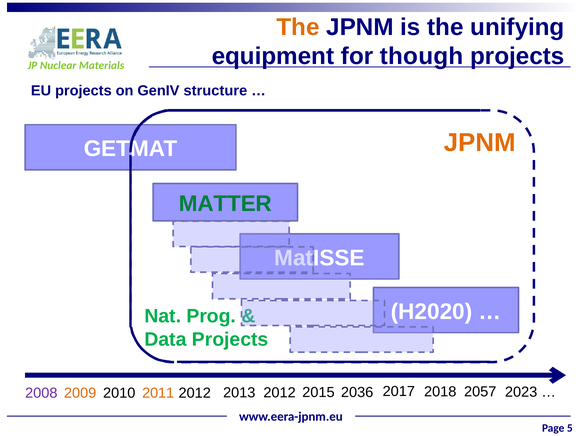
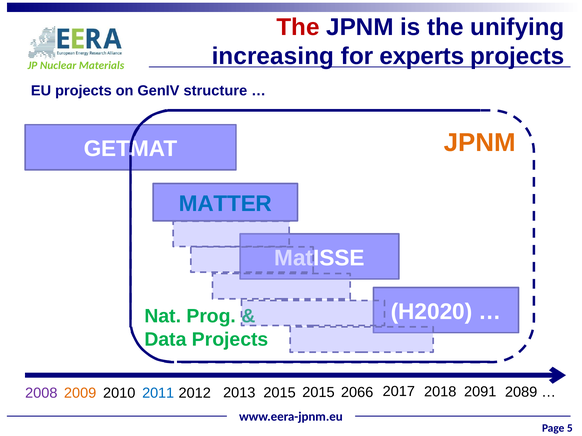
The at (298, 27) colour: orange -> red
equipment: equipment -> increasing
though: though -> experts
MATTER colour: green -> blue
2023: 2023 -> 2089
2013 2012: 2012 -> 2015
2011 colour: orange -> blue
2036: 2036 -> 2066
2057: 2057 -> 2091
